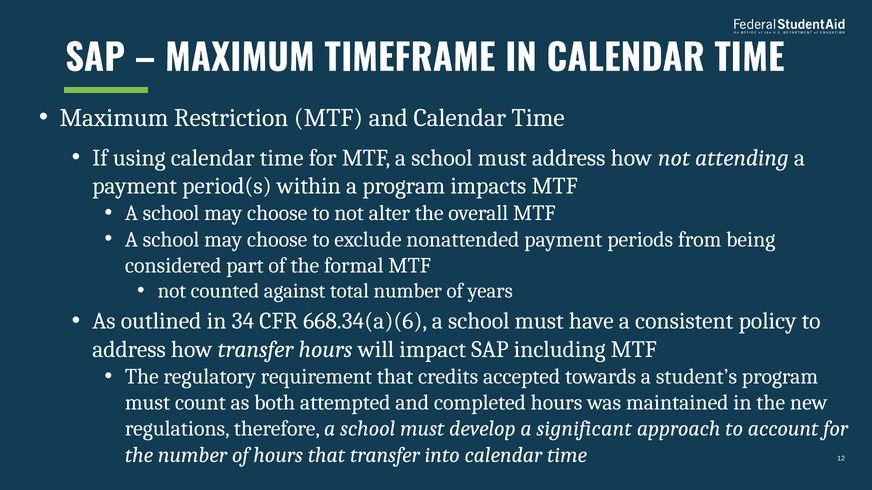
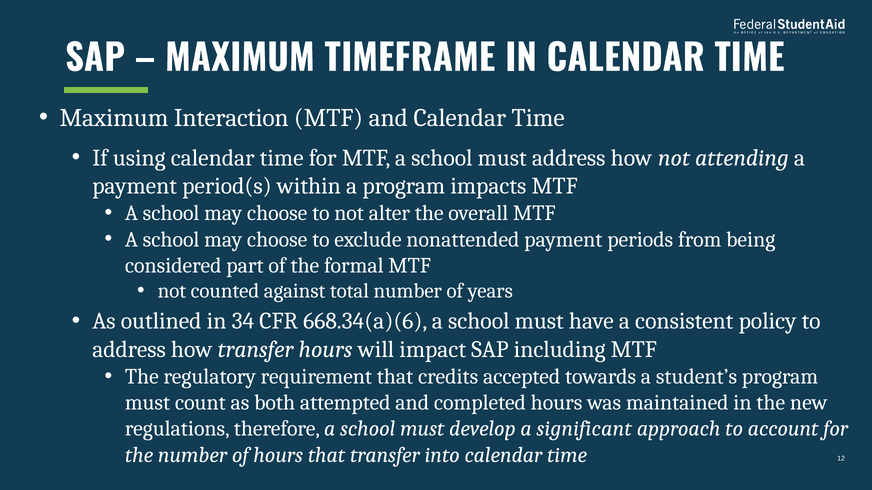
Restriction: Restriction -> Interaction
